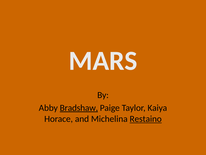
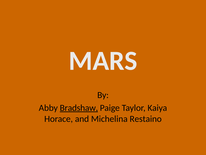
Restaino underline: present -> none
